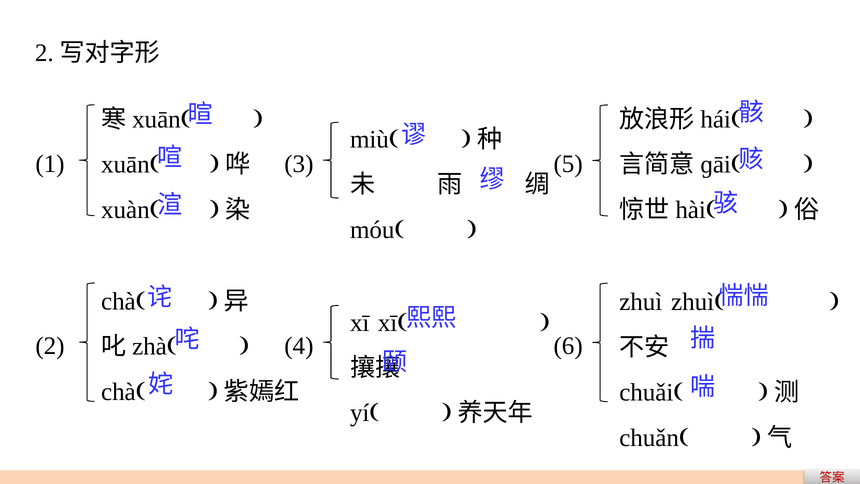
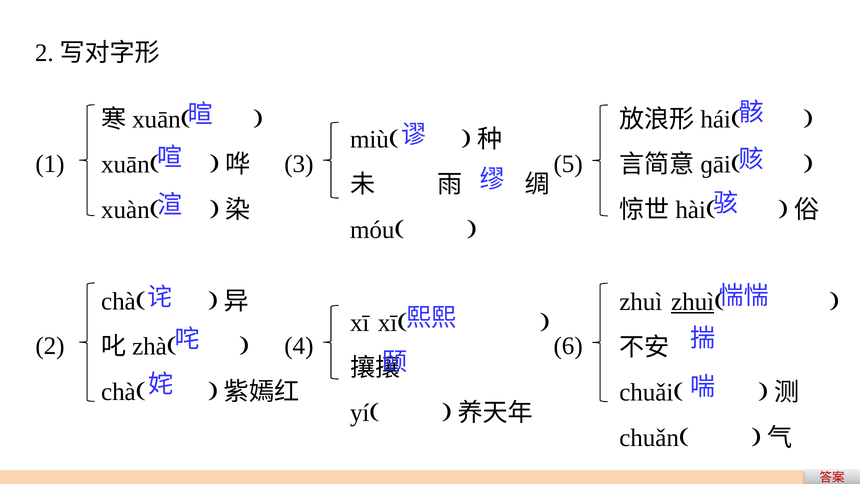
zhuì at (693, 302) underline: none -> present
